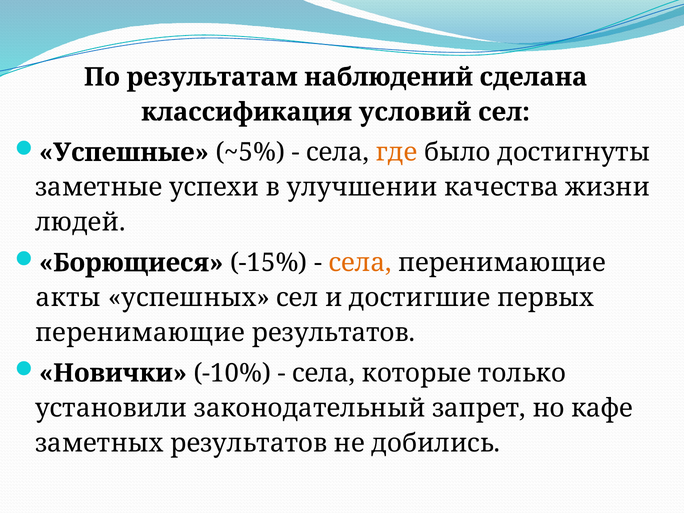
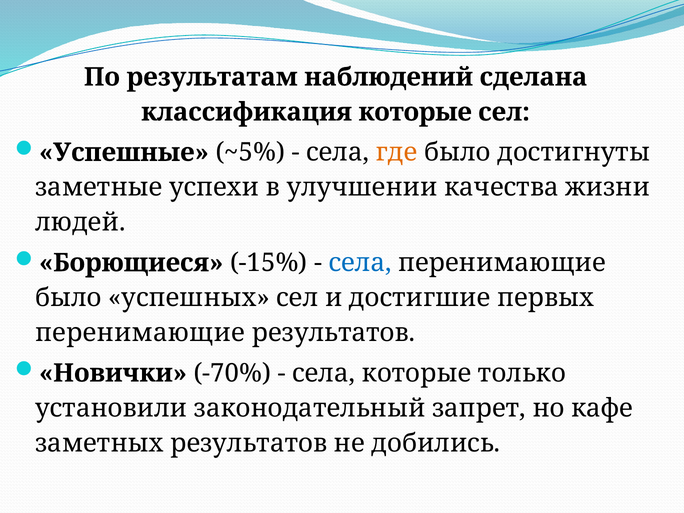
классификация условий: условий -> которые
села at (360, 263) colour: orange -> blue
акты at (68, 298): акты -> было
-10%: -10% -> -70%
